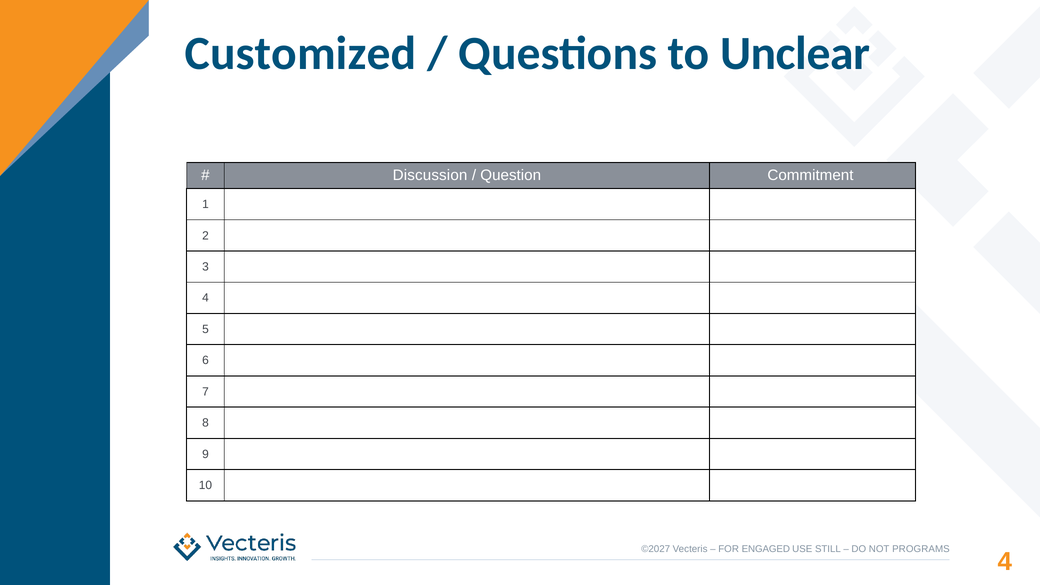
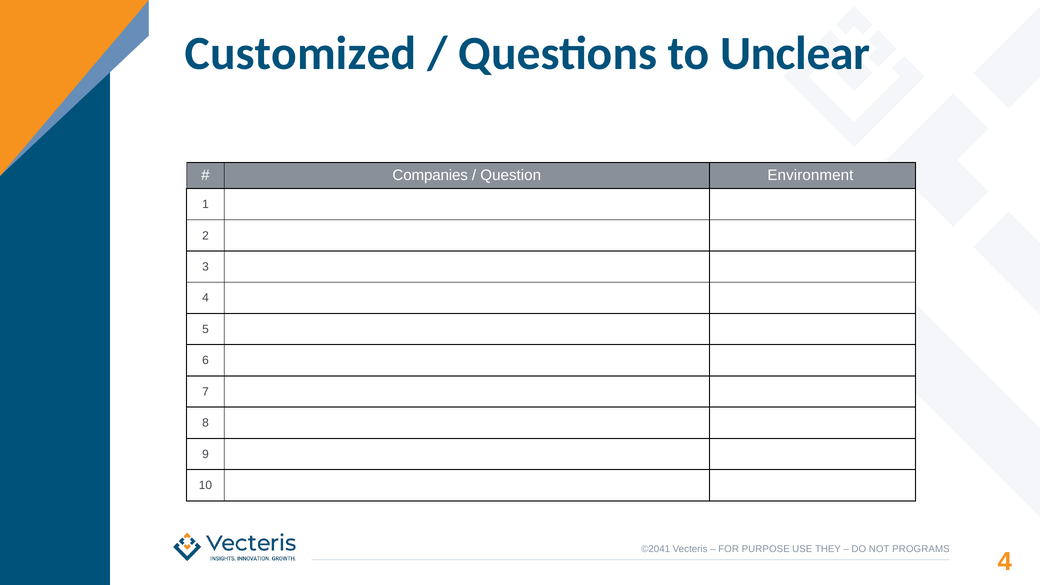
Discussion: Discussion -> Companies
Commitment: Commitment -> Environment
©2027: ©2027 -> ©2041
ENGAGED: ENGAGED -> PURPOSE
STILL: STILL -> THEY
